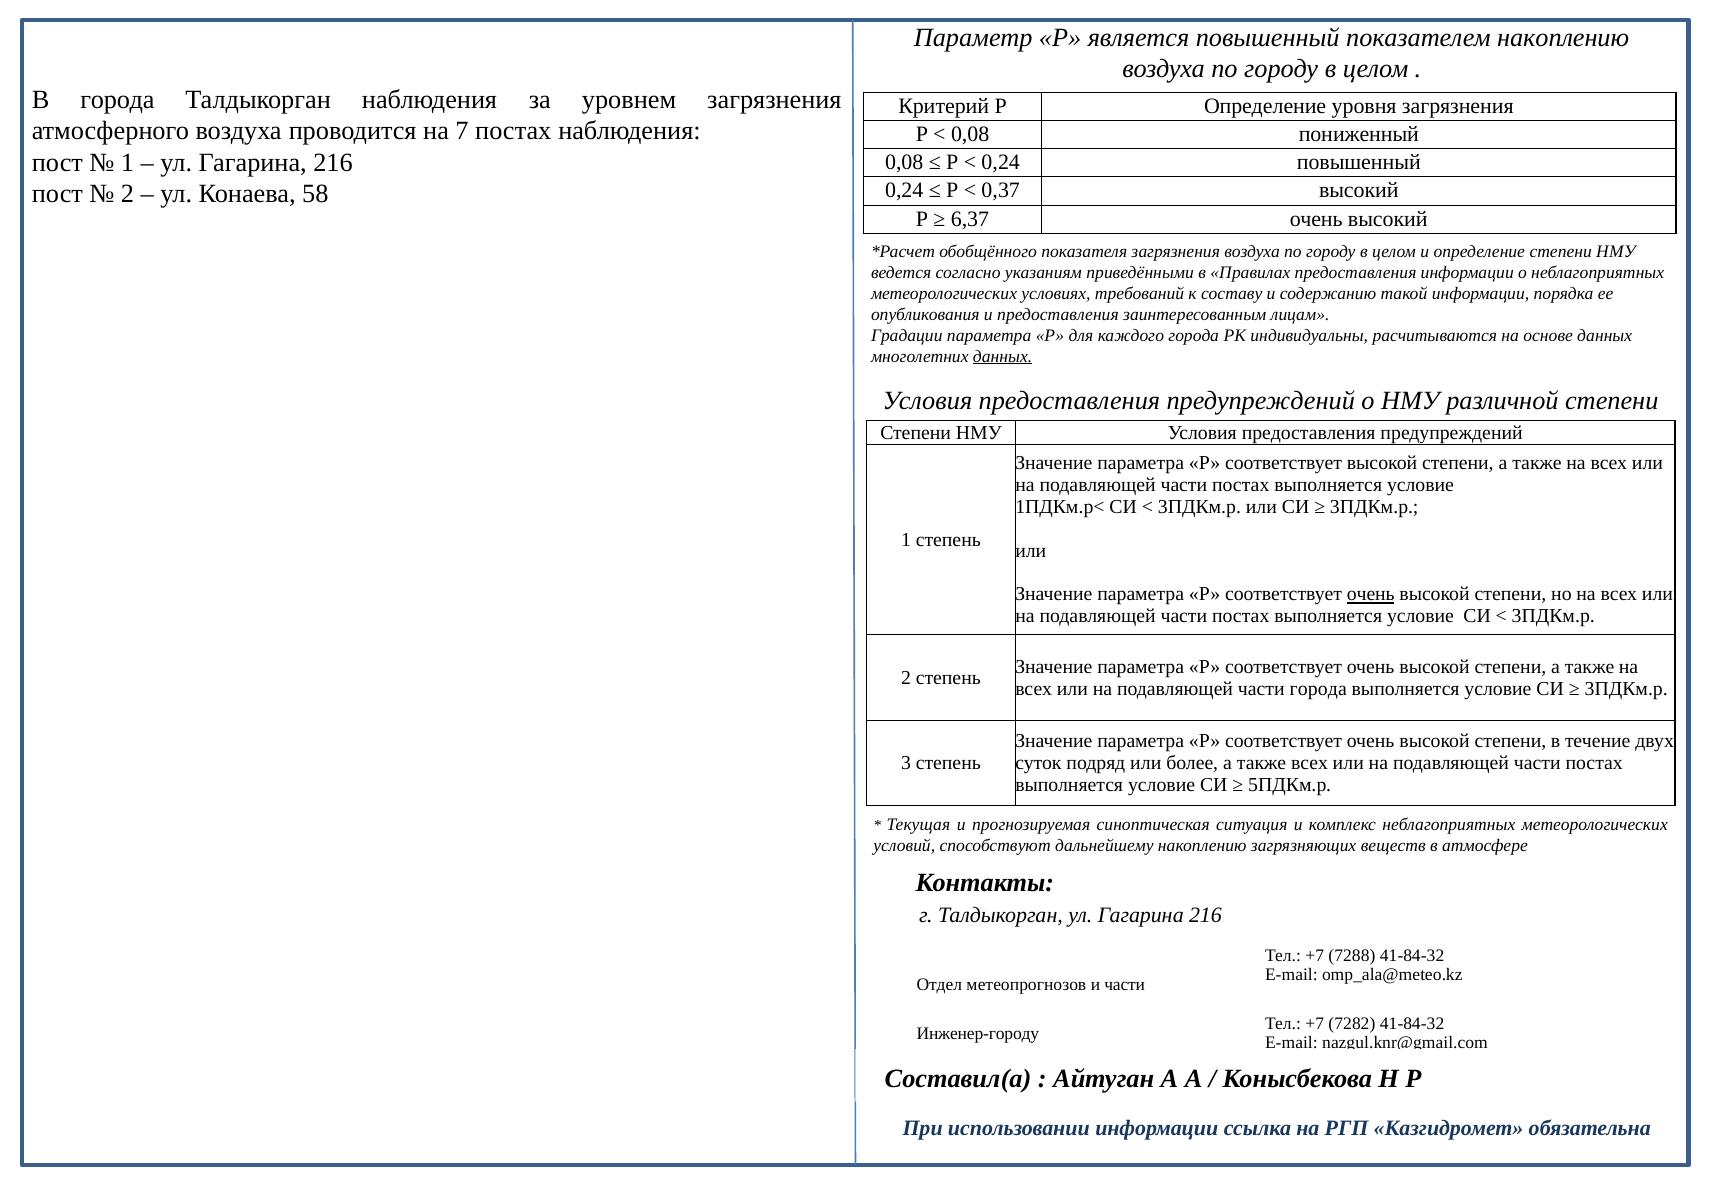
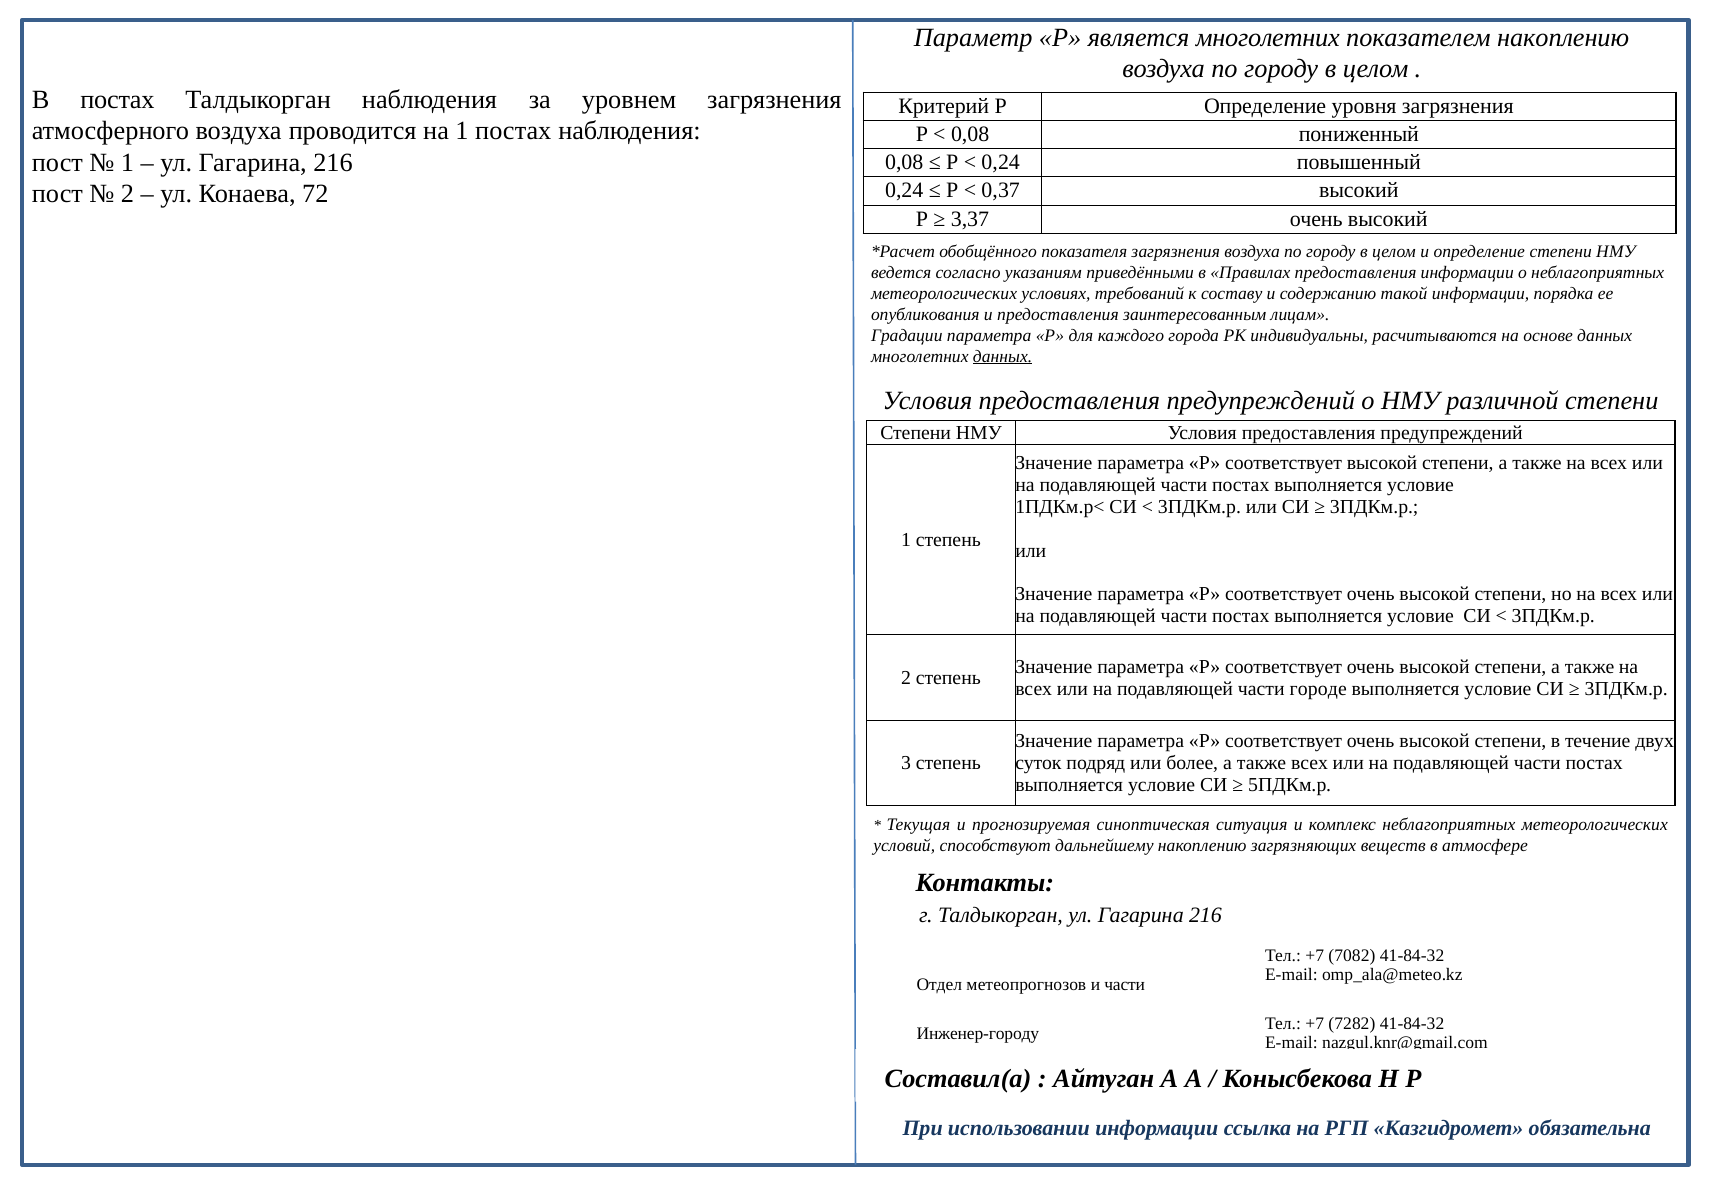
является повышенный: повышенный -> многолетних
В города: города -> постах
на 7: 7 -> 1
58: 58 -> 72
6,37: 6,37 -> 3,37
очень at (1371, 594) underline: present -> none
части города: города -> городе
7288: 7288 -> 7082
